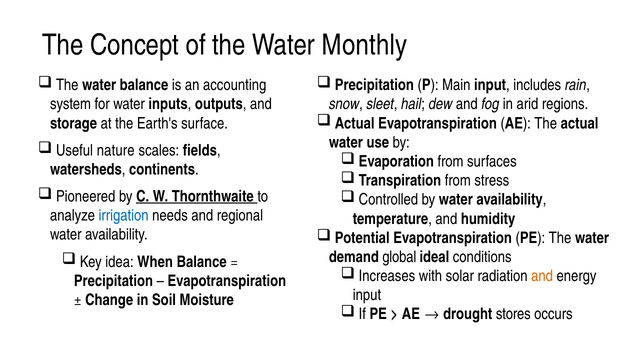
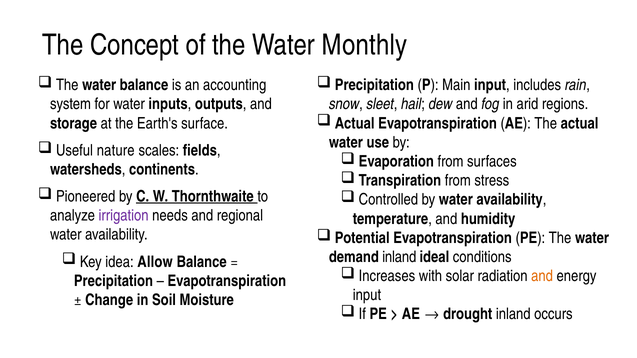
irrigation colour: blue -> purple
demand global: global -> inland
When: When -> Allow
drought stores: stores -> inland
